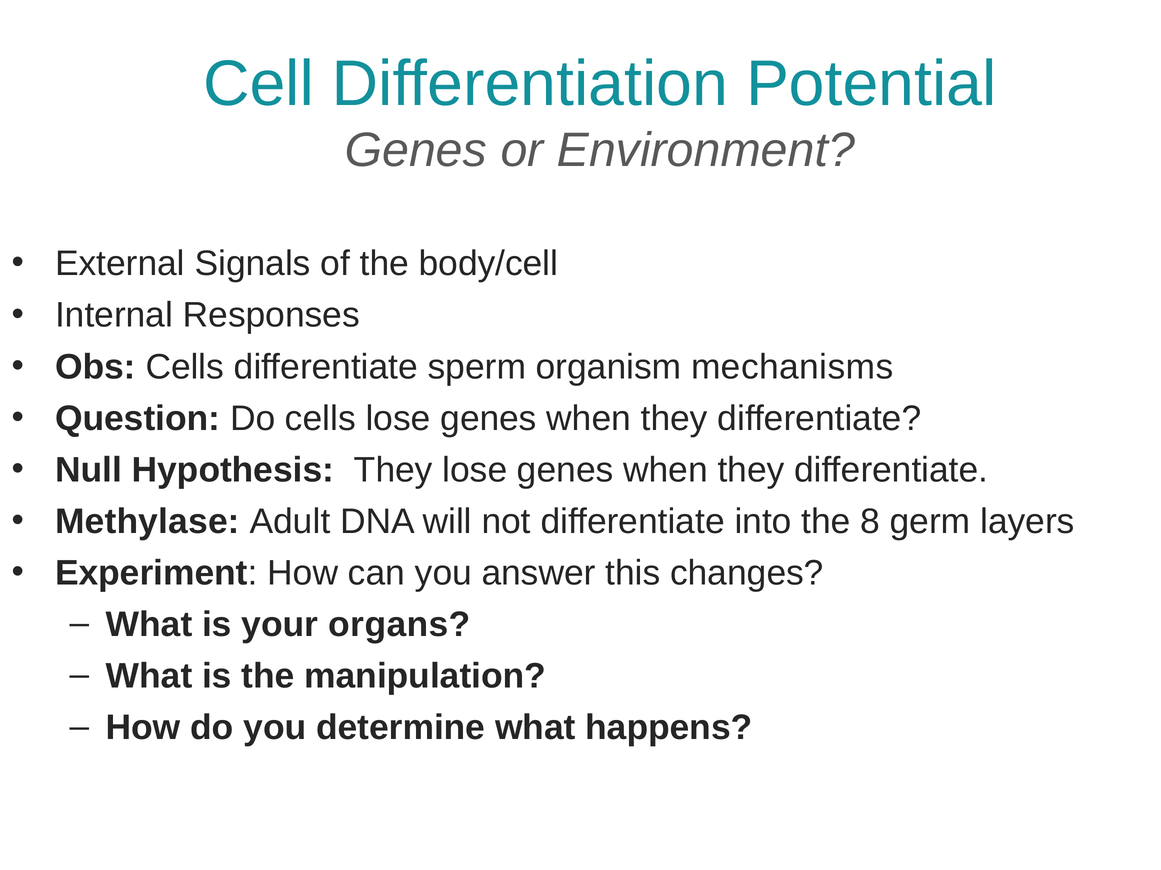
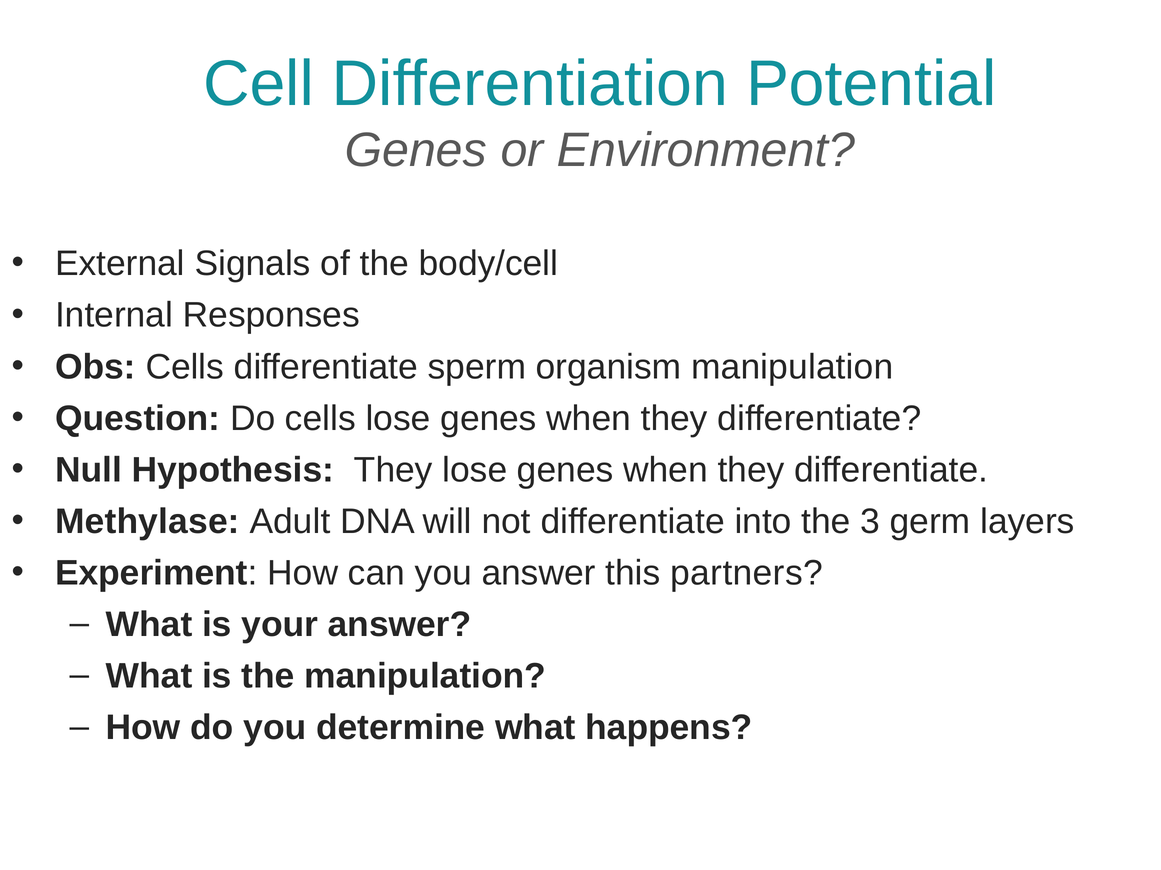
organism mechanisms: mechanisms -> manipulation
8: 8 -> 3
changes: changes -> partners
your organs: organs -> answer
